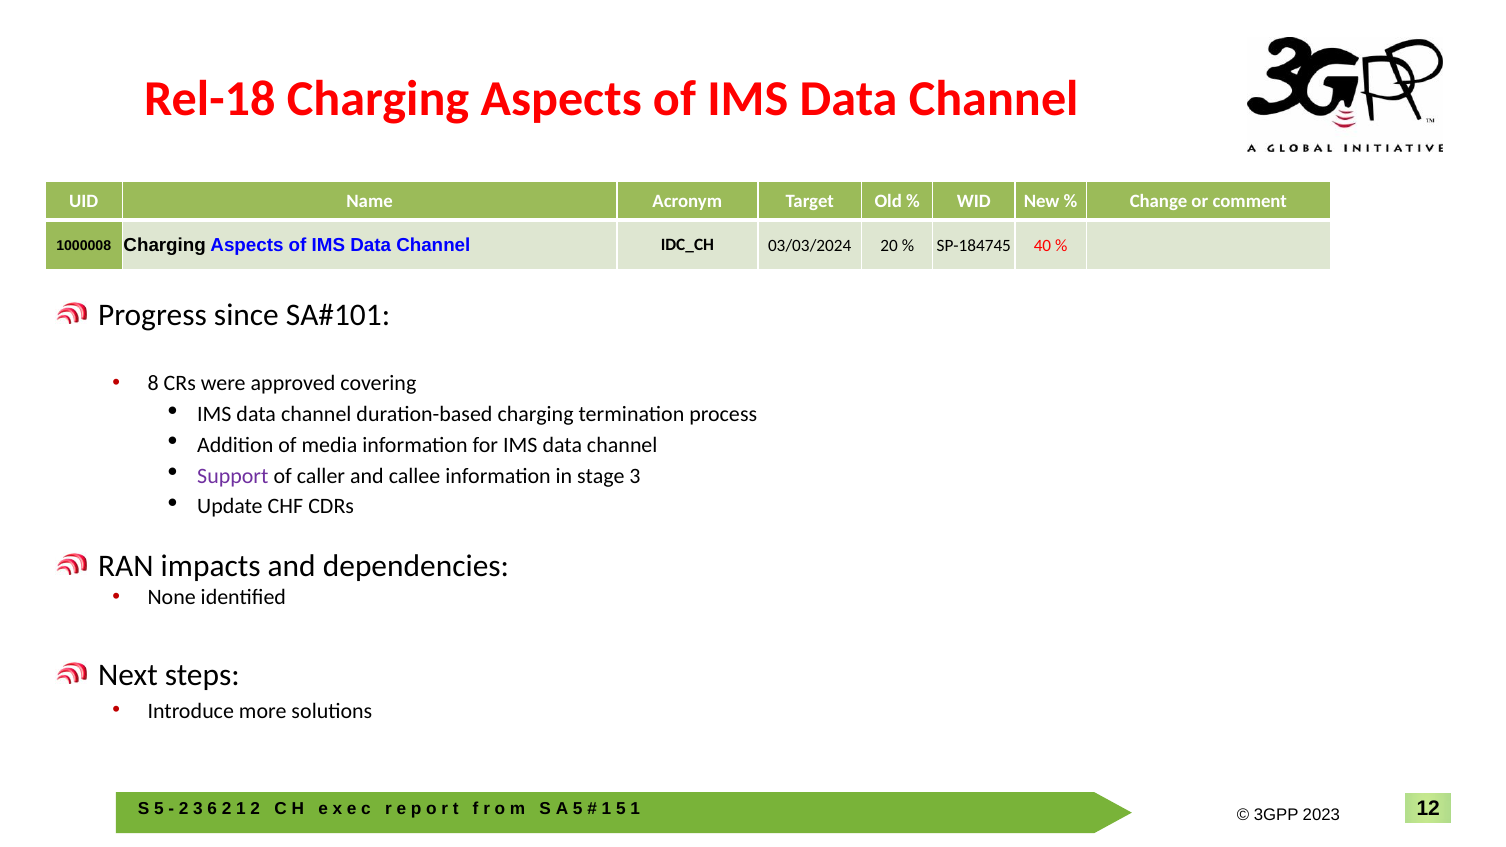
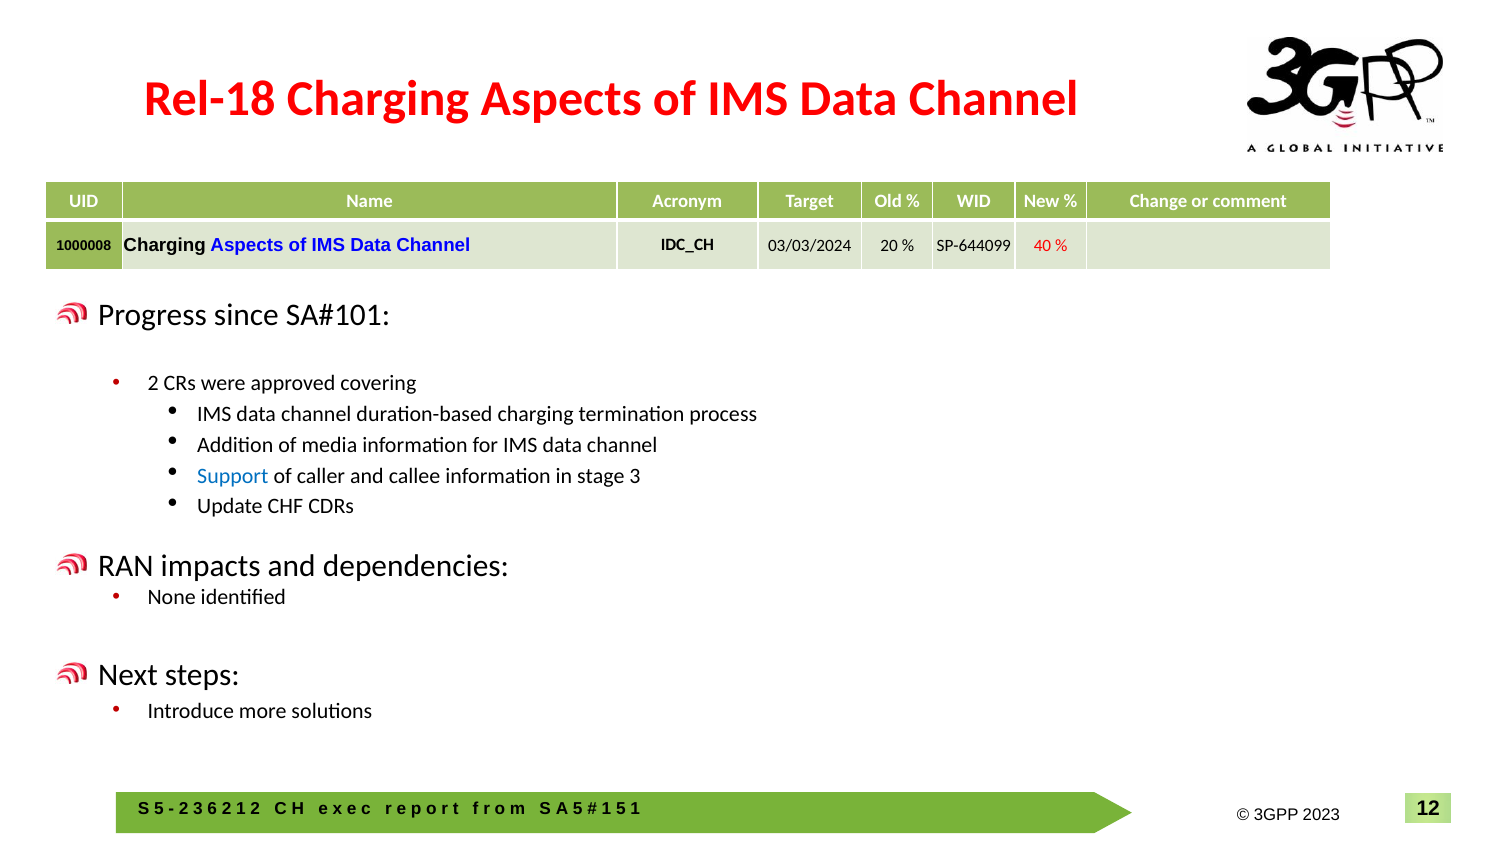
SP-184745: SP-184745 -> SP-644099
8 at (153, 384): 8 -> 2
Support colour: purple -> blue
